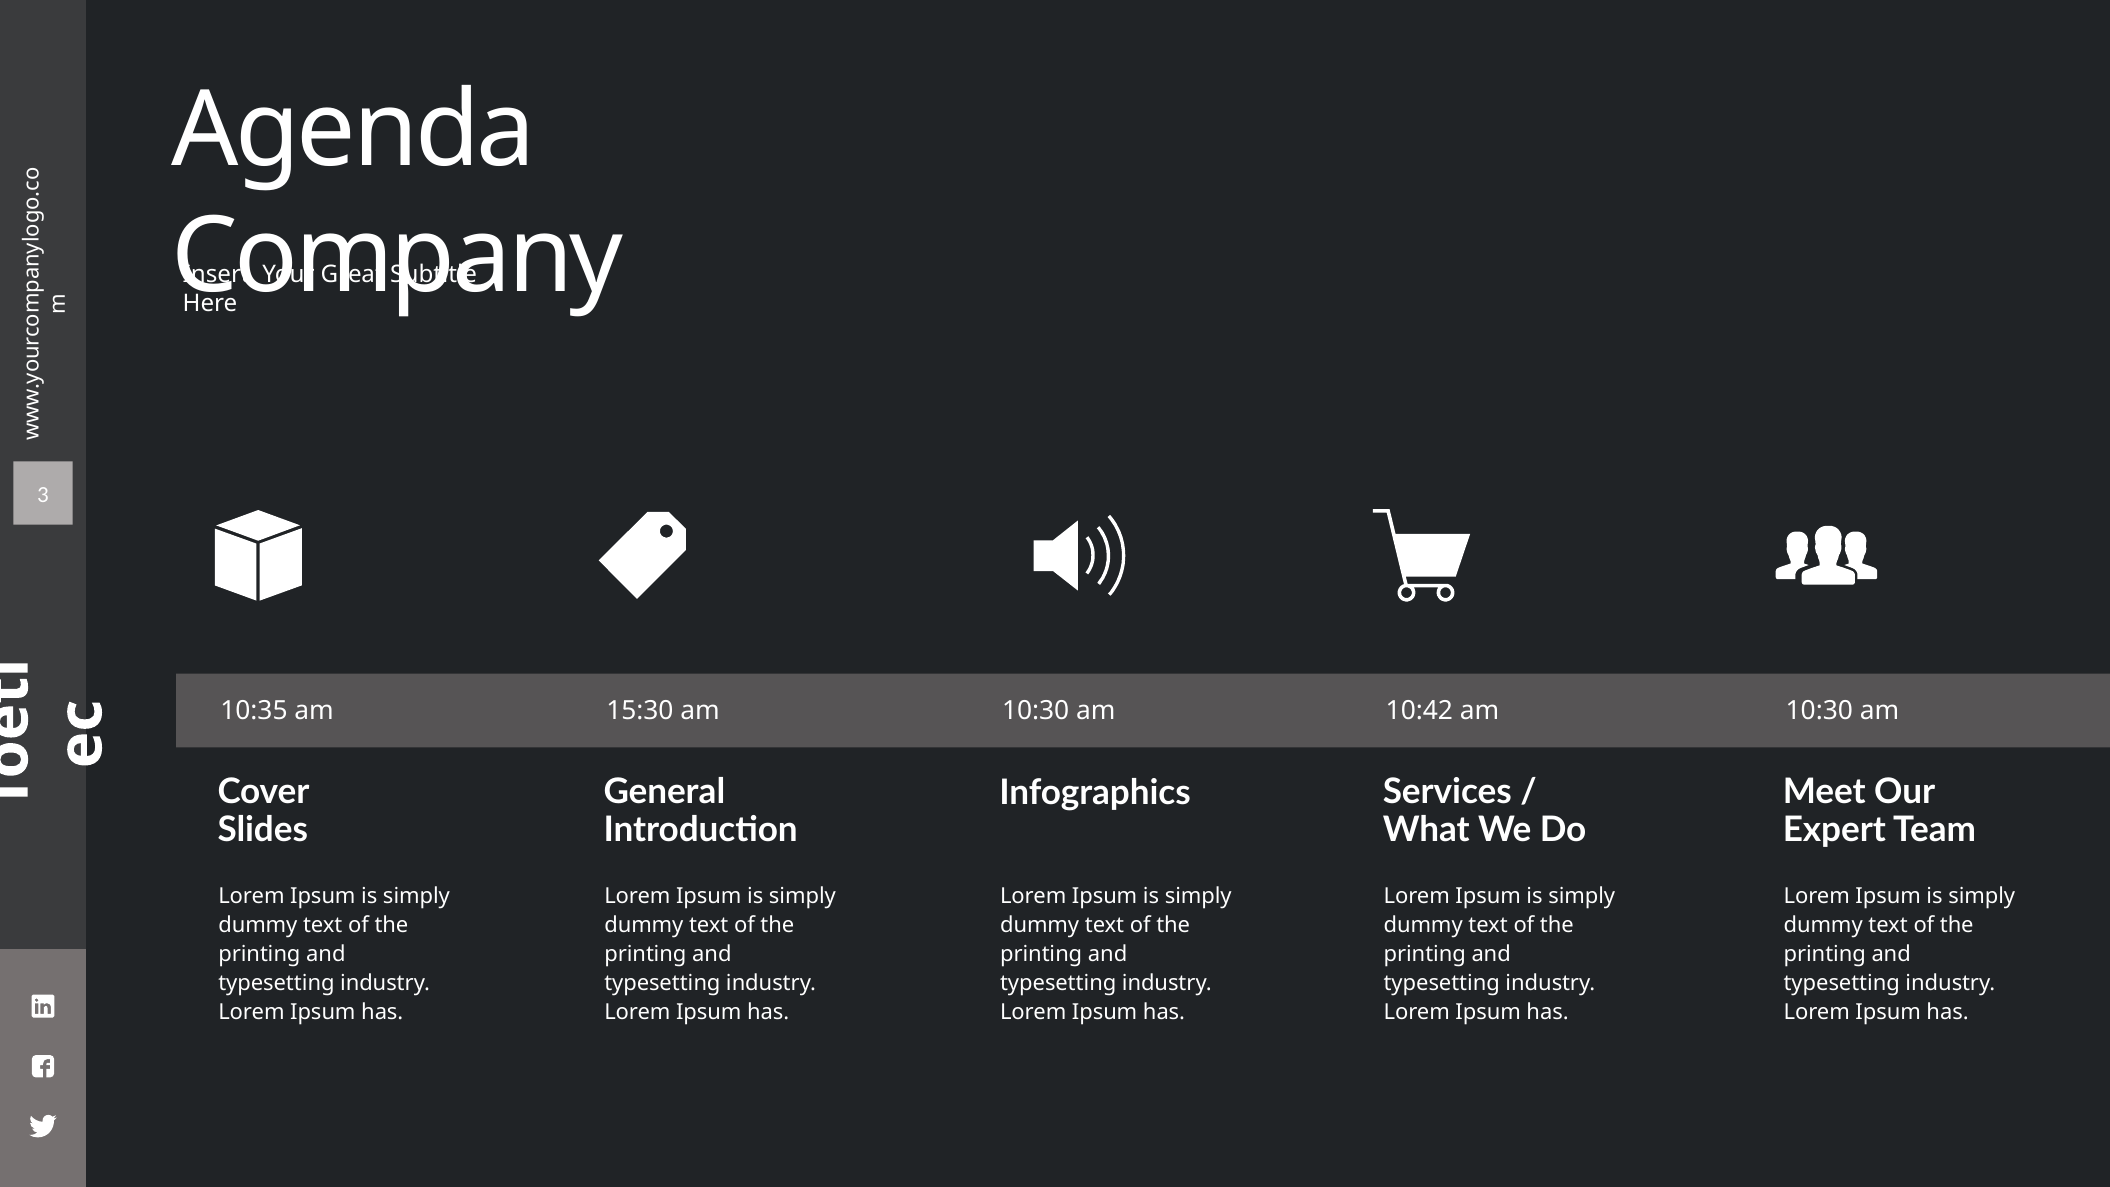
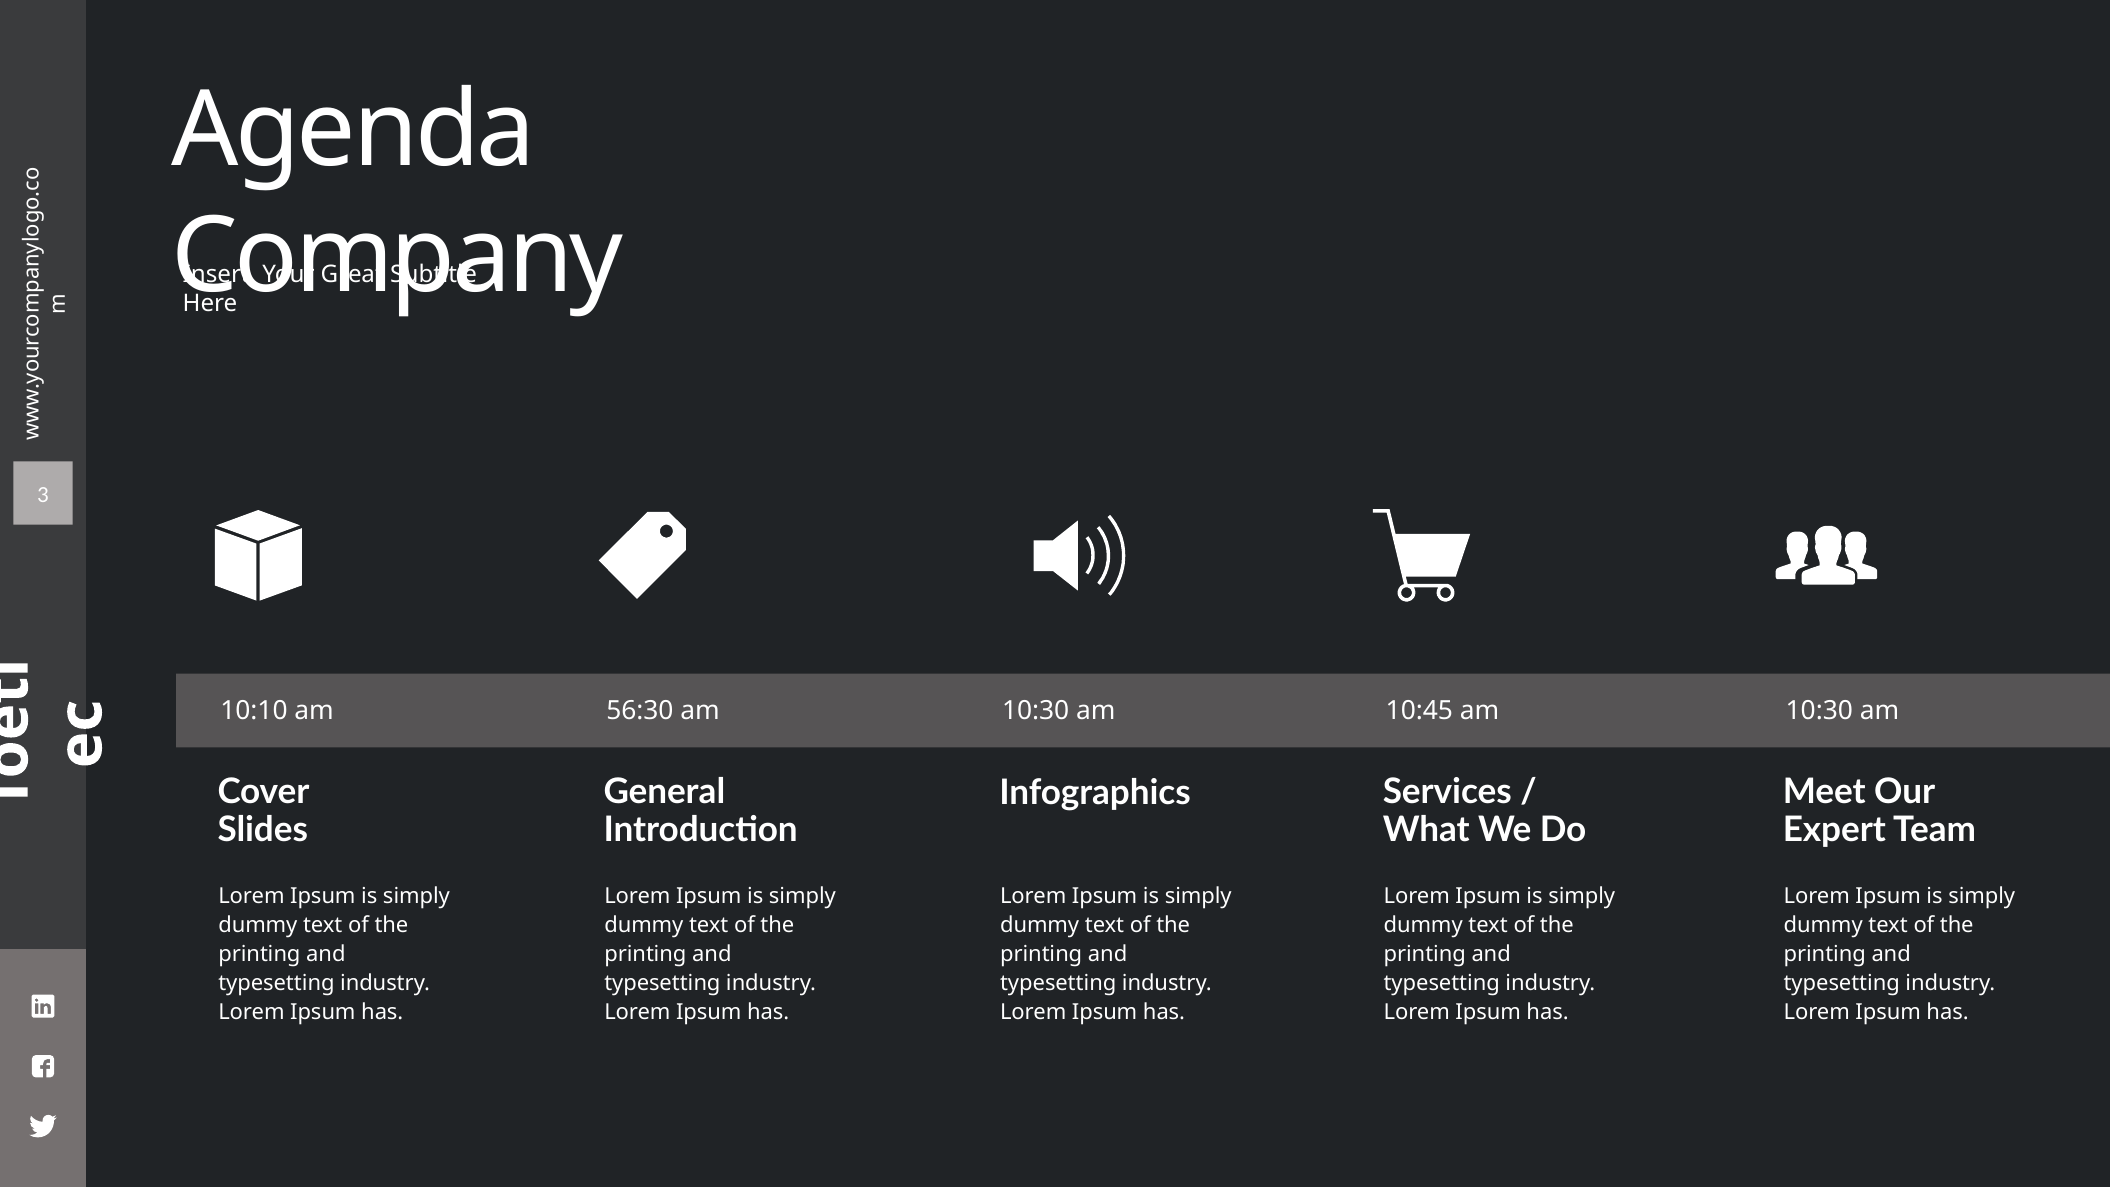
10:35: 10:35 -> 10:10
15:30: 15:30 -> 56:30
10:42: 10:42 -> 10:45
